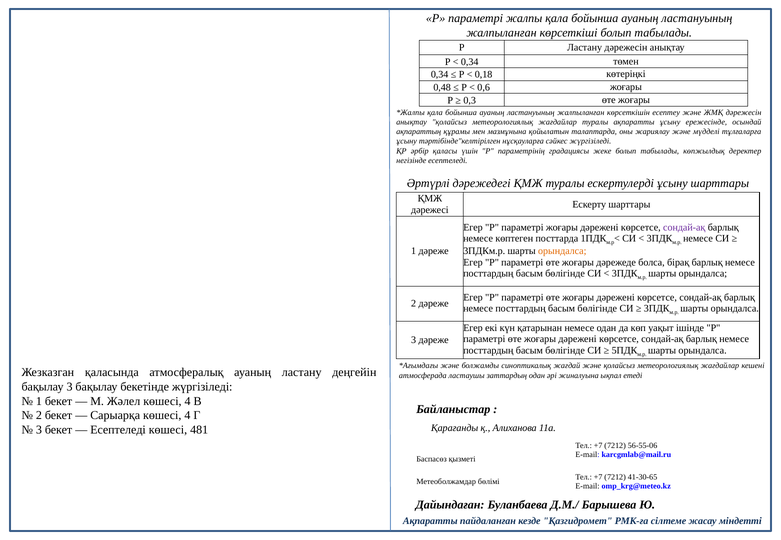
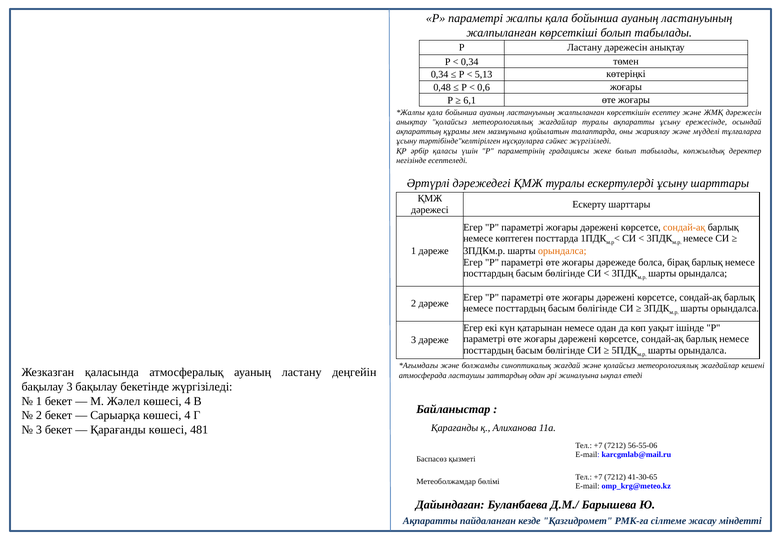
0,18: 0,18 -> 5,13
0,3: 0,3 -> 6,1
сондай-ақ at (684, 228) colour: purple -> orange
Есептеледі at (118, 430): Есептеледі -> Қарағанды
